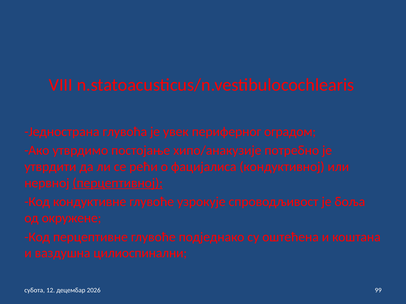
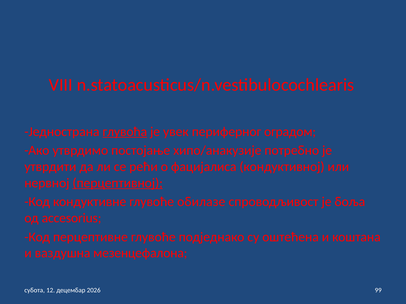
глувоћа underline: none -> present
узрокује: узрокује -> обилазе
окружене: окружене -> accesorius
цилиоспинални: цилиоспинални -> мезенцефалона
